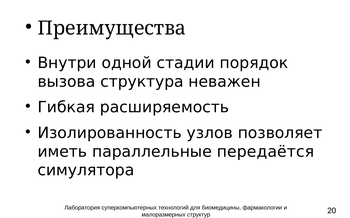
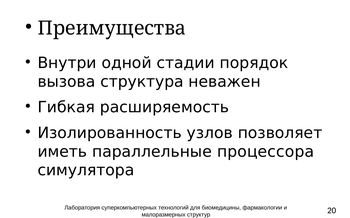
передаётся: передаётся -> процессора
